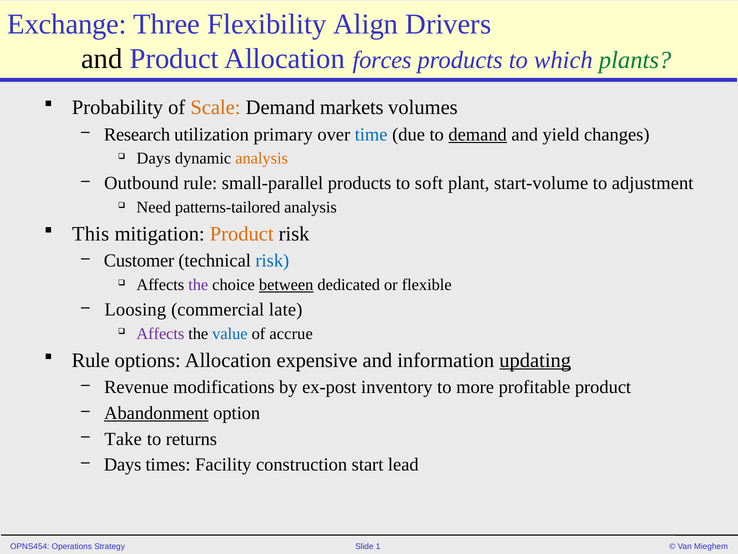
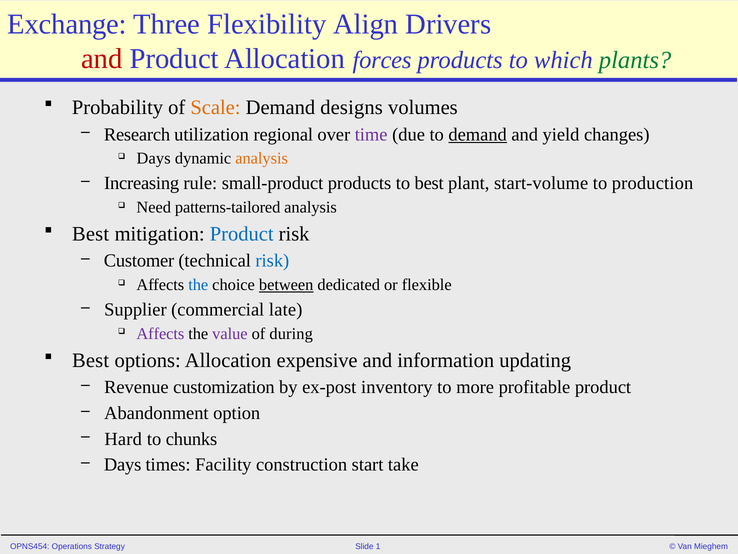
and at (102, 59) colour: black -> red
markets: markets -> designs
primary: primary -> regional
time colour: blue -> purple
Outbound: Outbound -> Increasing
small-parallel: small-parallel -> small-product
to soft: soft -> best
adjustment: adjustment -> production
This at (91, 234): This -> Best
Product at (242, 234) colour: orange -> blue
the at (198, 285) colour: purple -> blue
Loosing: Loosing -> Supplier
value colour: blue -> purple
accrue: accrue -> during
Rule at (91, 360): Rule -> Best
updating underline: present -> none
modifications: modifications -> customization
Abandonment underline: present -> none
Take: Take -> Hard
returns: returns -> chunks
lead: lead -> take
